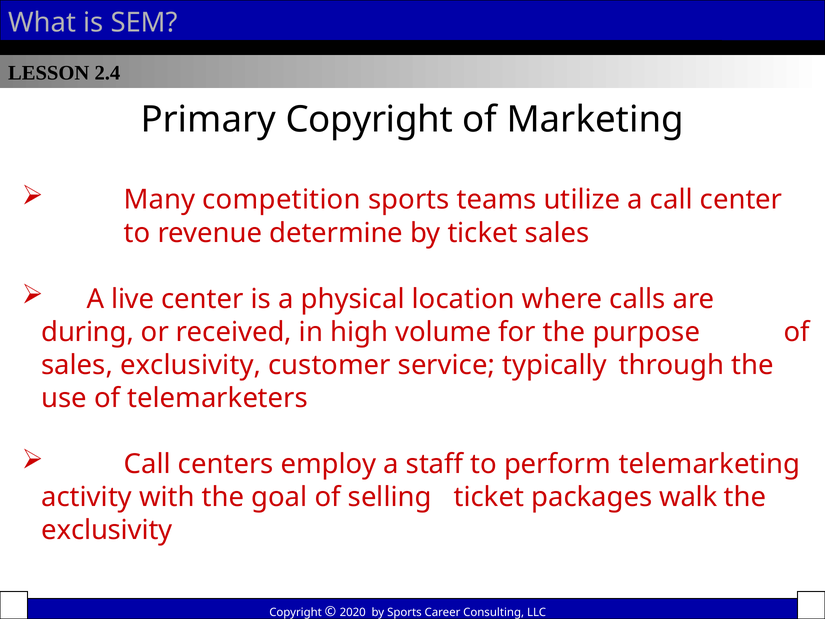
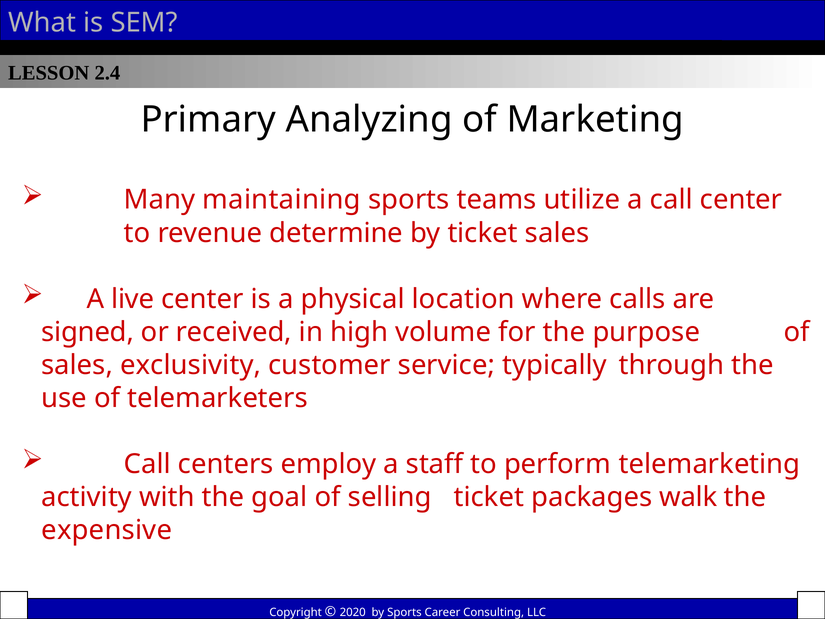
Primary Copyright: Copyright -> Analyzing
competition: competition -> maintaining
during: during -> signed
exclusivity at (107, 530): exclusivity -> expensive
